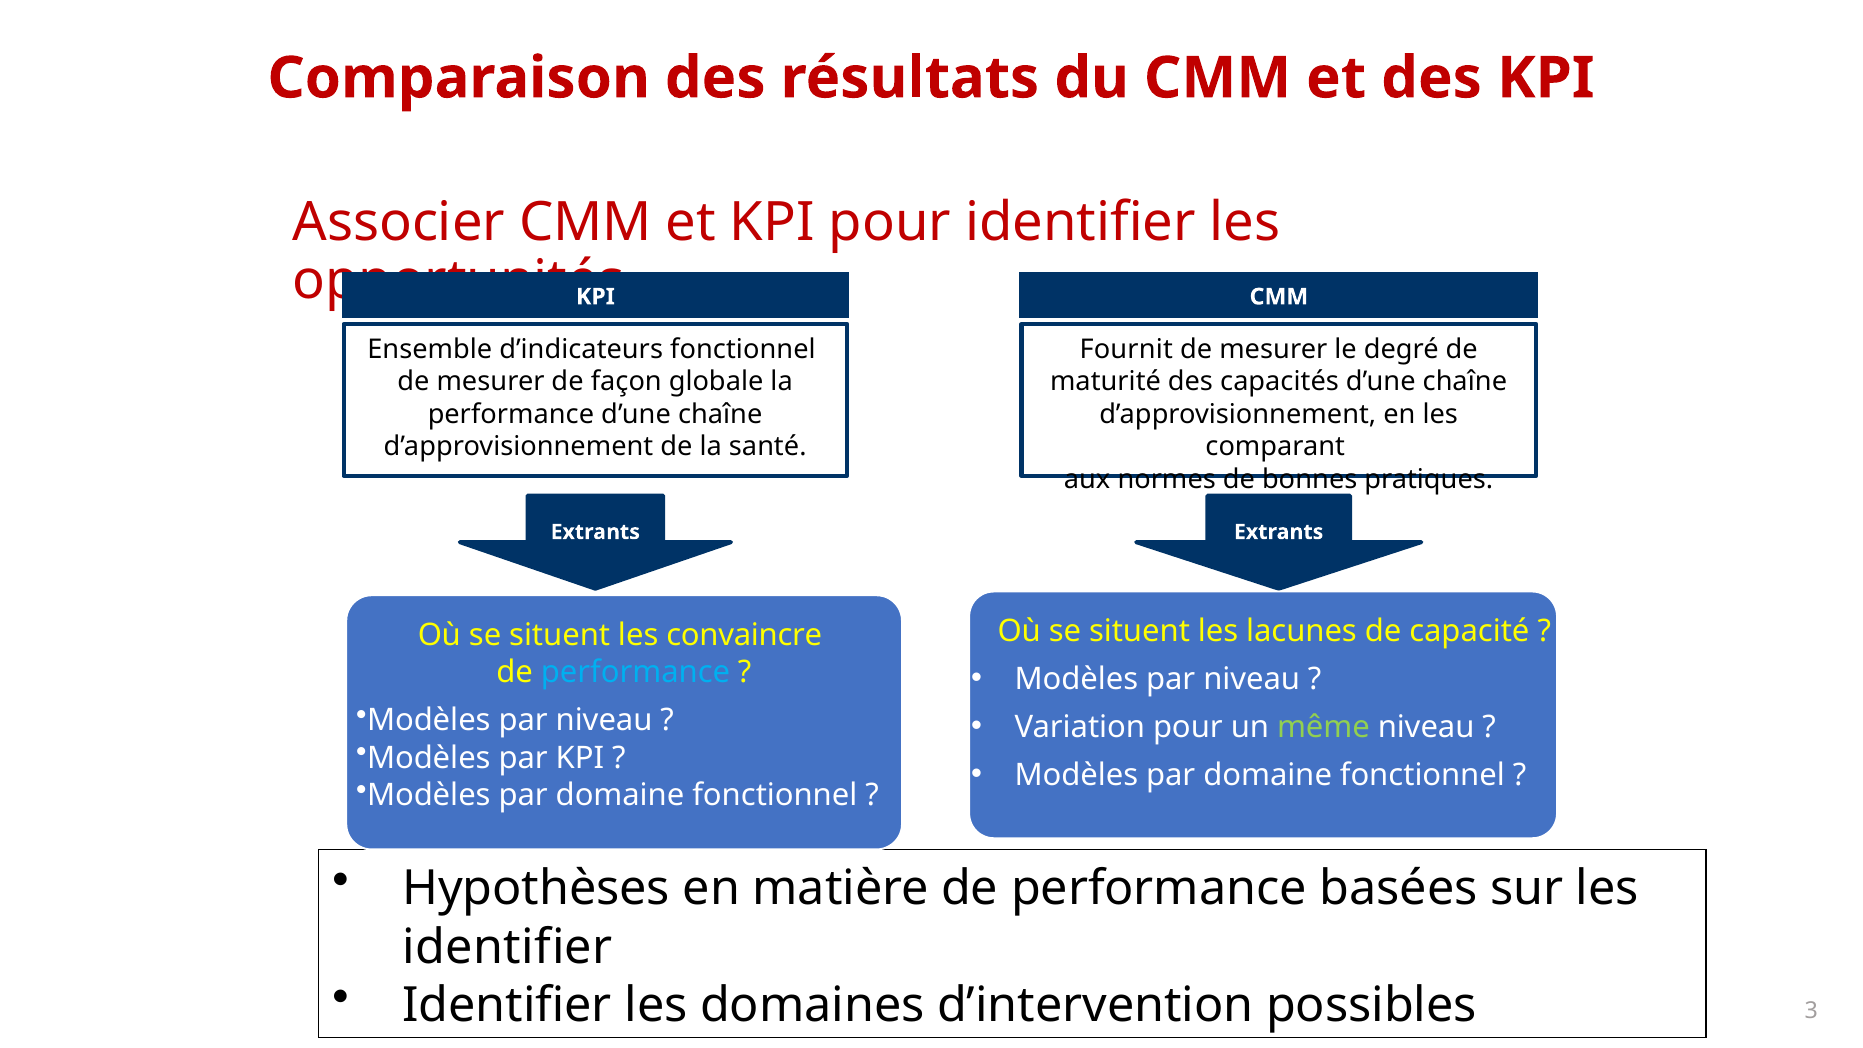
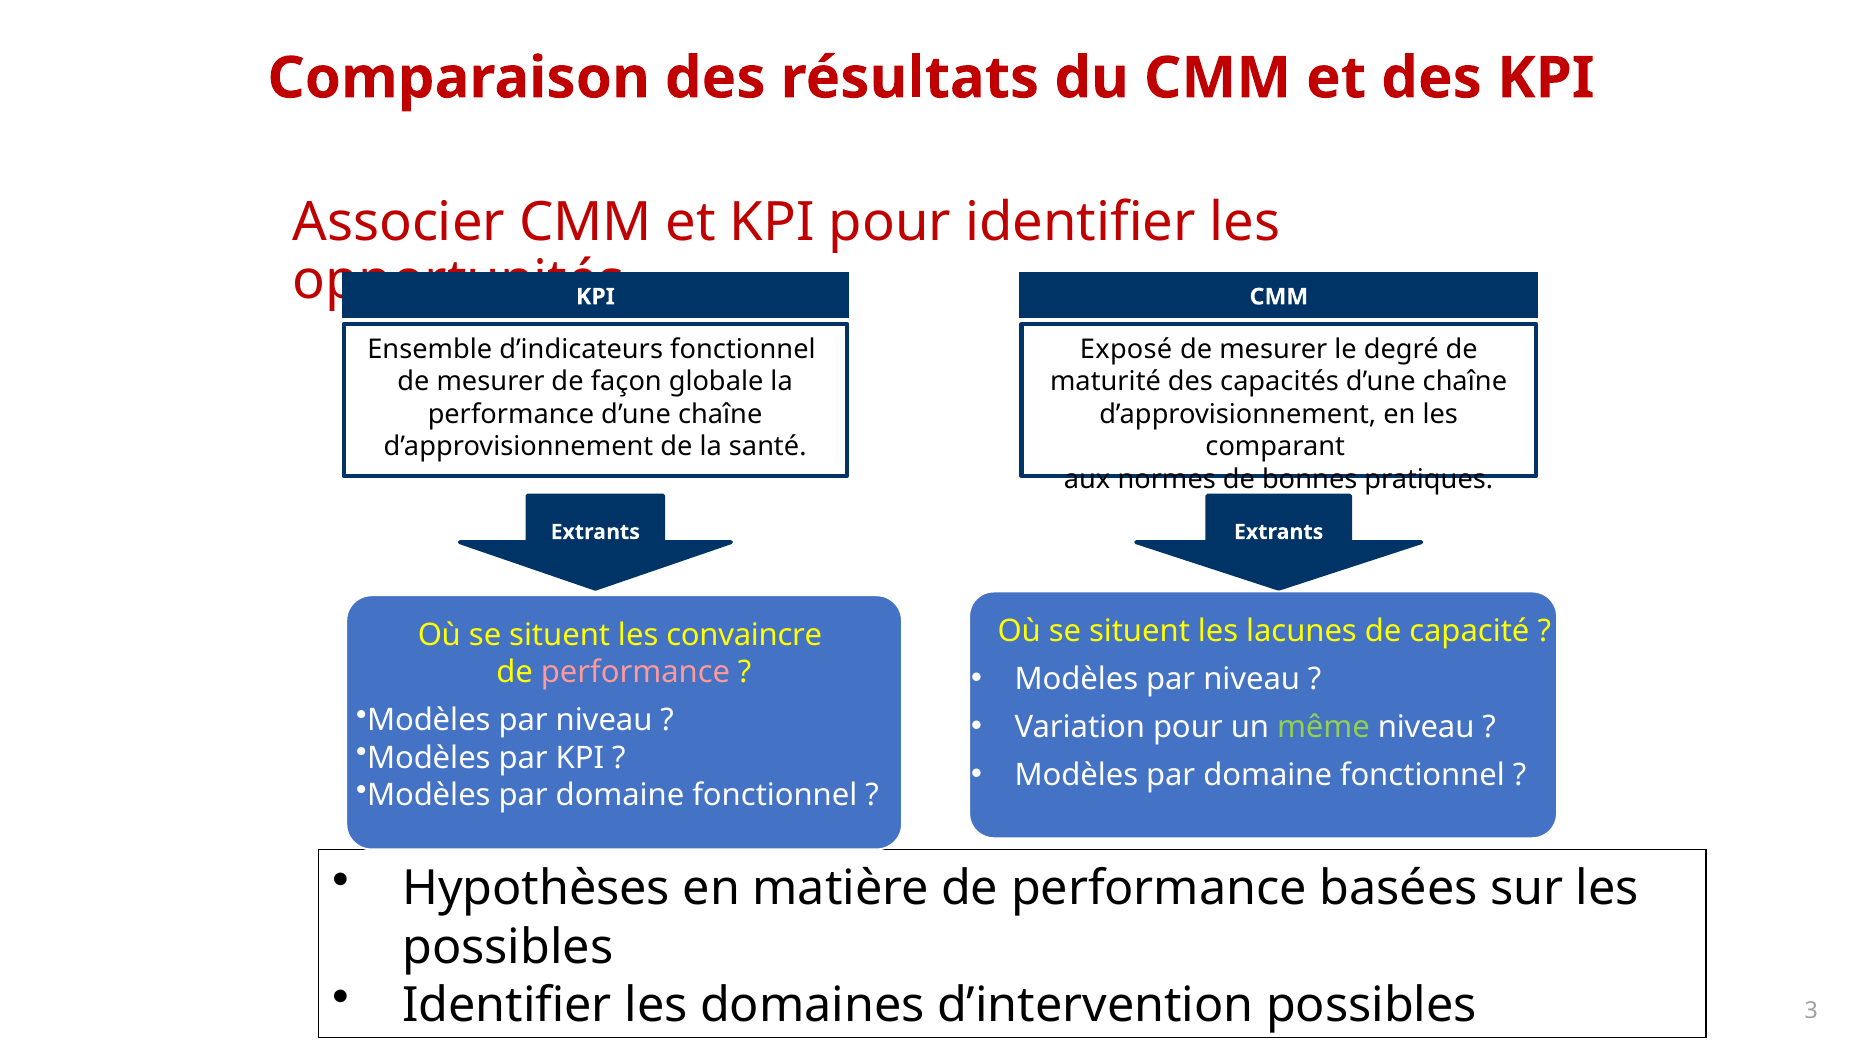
Fournit: Fournit -> Exposé
performance at (636, 672) colour: light blue -> pink
identifier at (508, 947): identifier -> possibles
